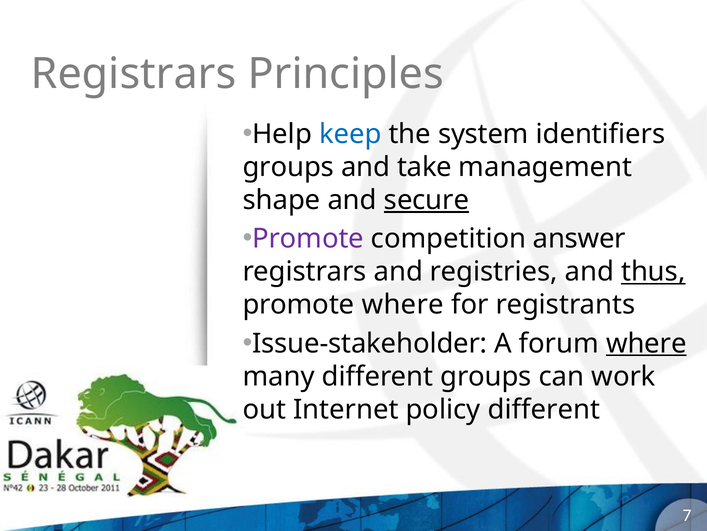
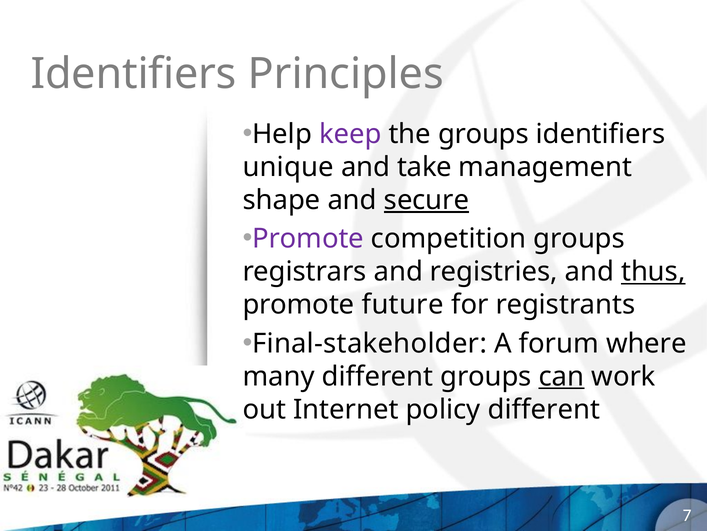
Registrars at (134, 74): Registrars -> Identifiers
keep colour: blue -> purple
the system: system -> groups
groups at (288, 167): groups -> unique
competition answer: answer -> groups
promote where: where -> future
Issue‐stakeholder: Issue‐stakeholder -> Final‐stakeholder
where at (646, 343) underline: present -> none
can underline: none -> present
